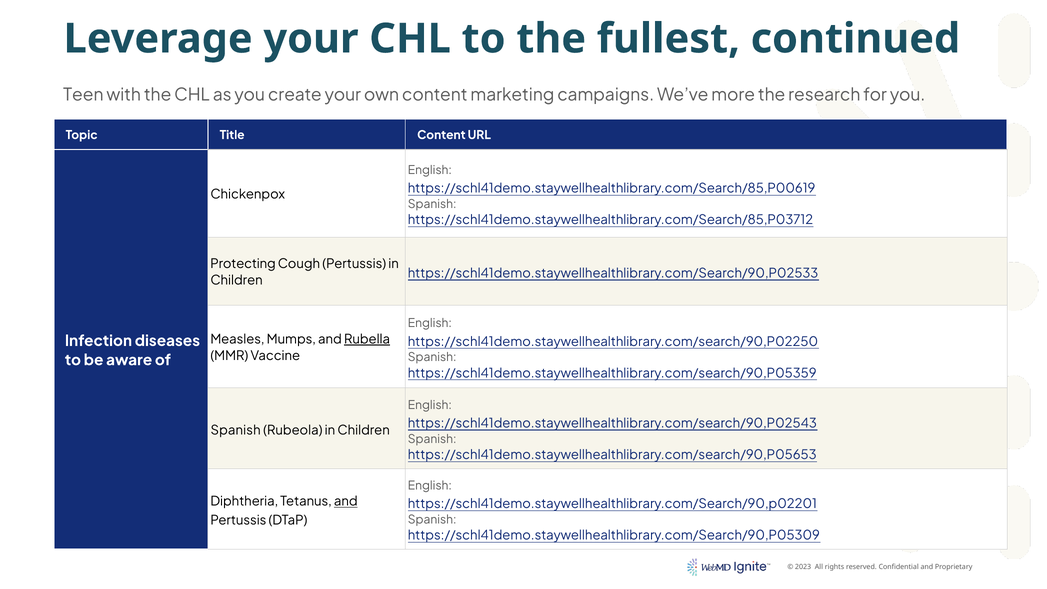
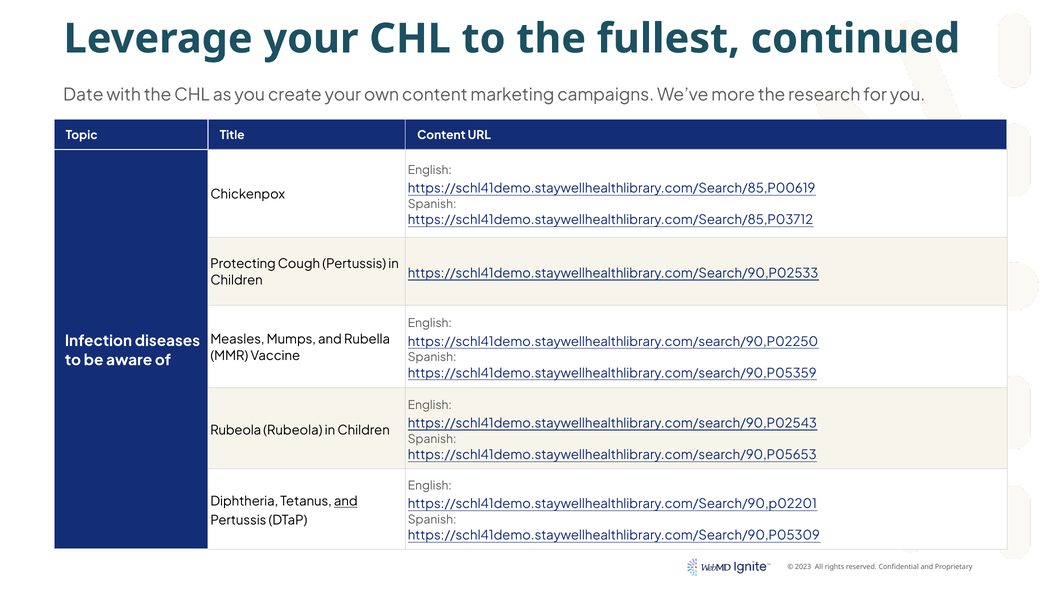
Teen: Teen -> Date
Rubella underline: present -> none
Spanish at (236, 430): Spanish -> Rubeola
